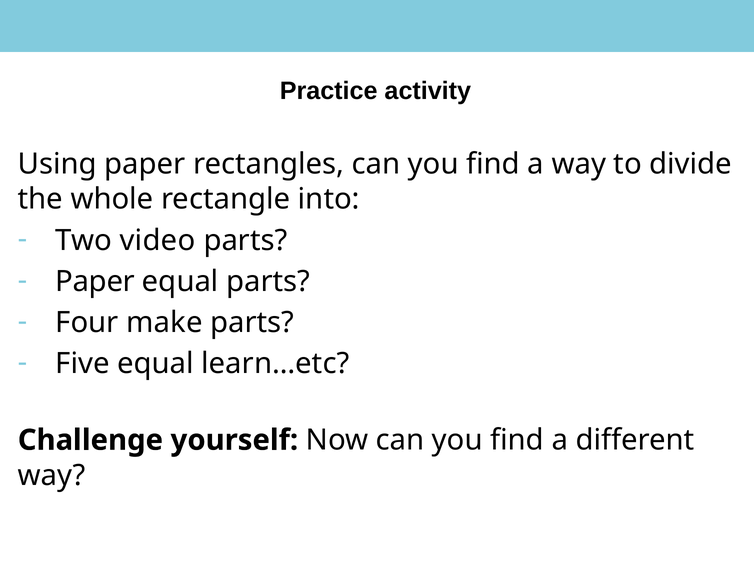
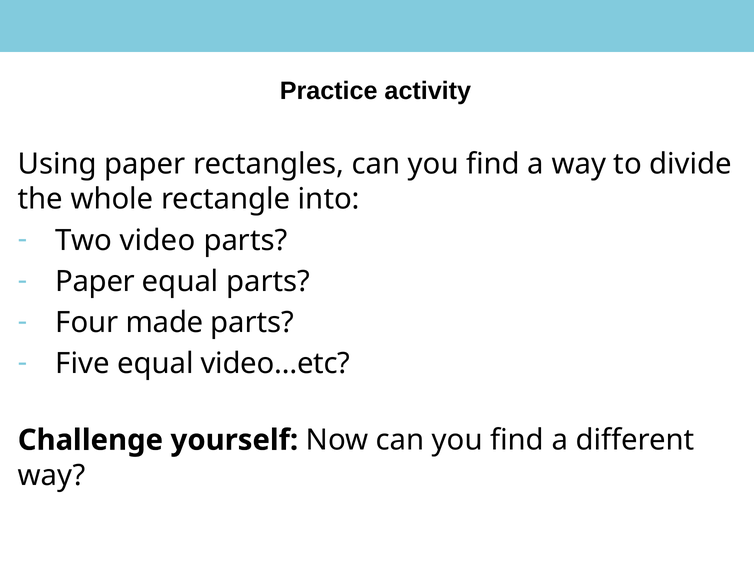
make: make -> made
learn…etc: learn…etc -> video…etc
